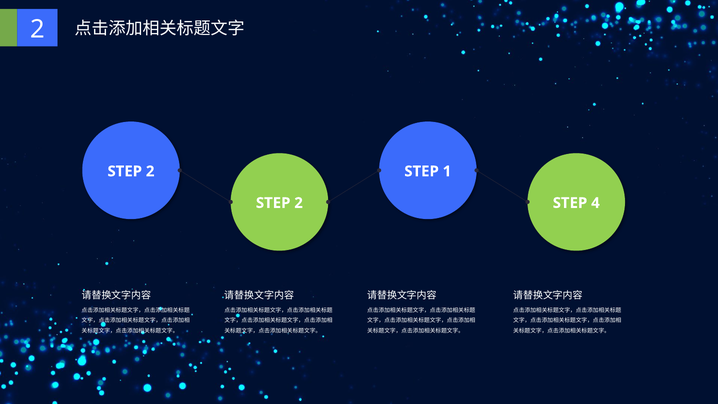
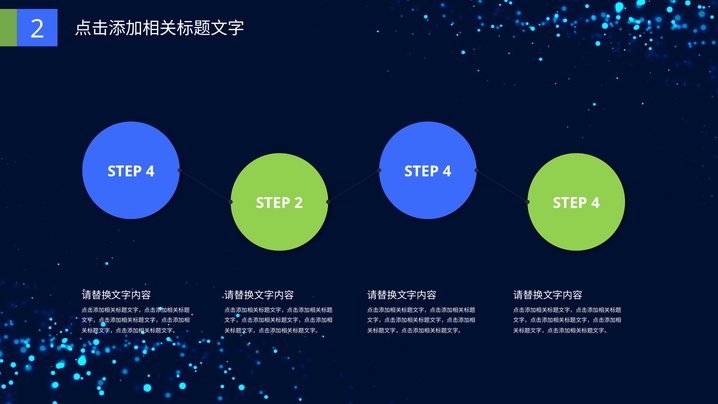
2 at (150, 171): 2 -> 4
1 at (447, 171): 1 -> 4
